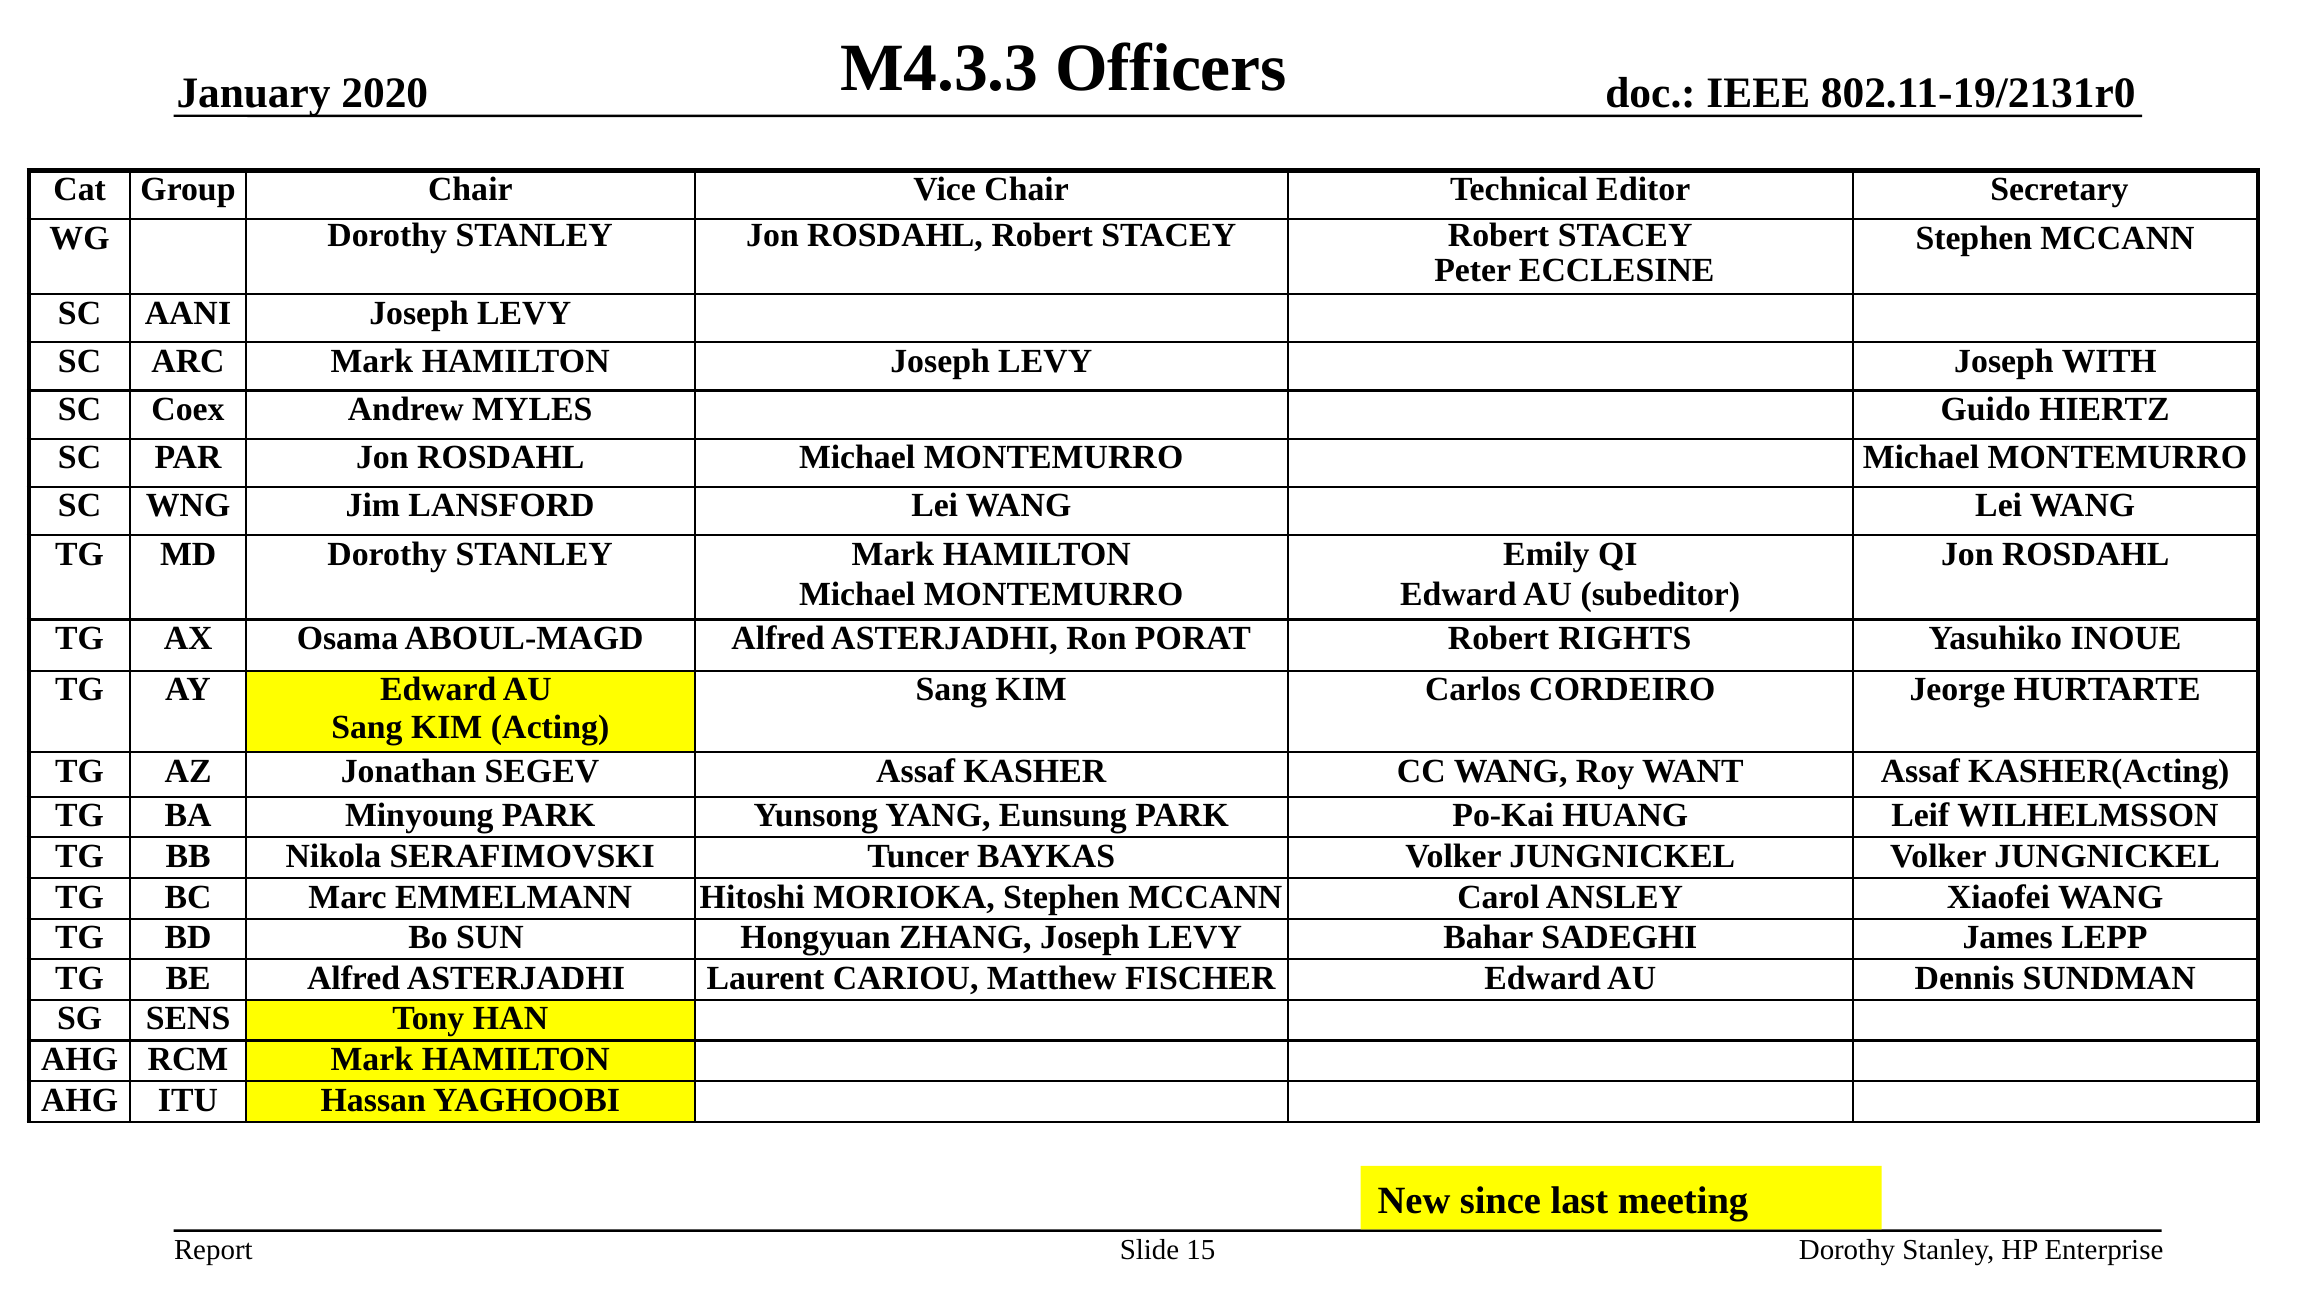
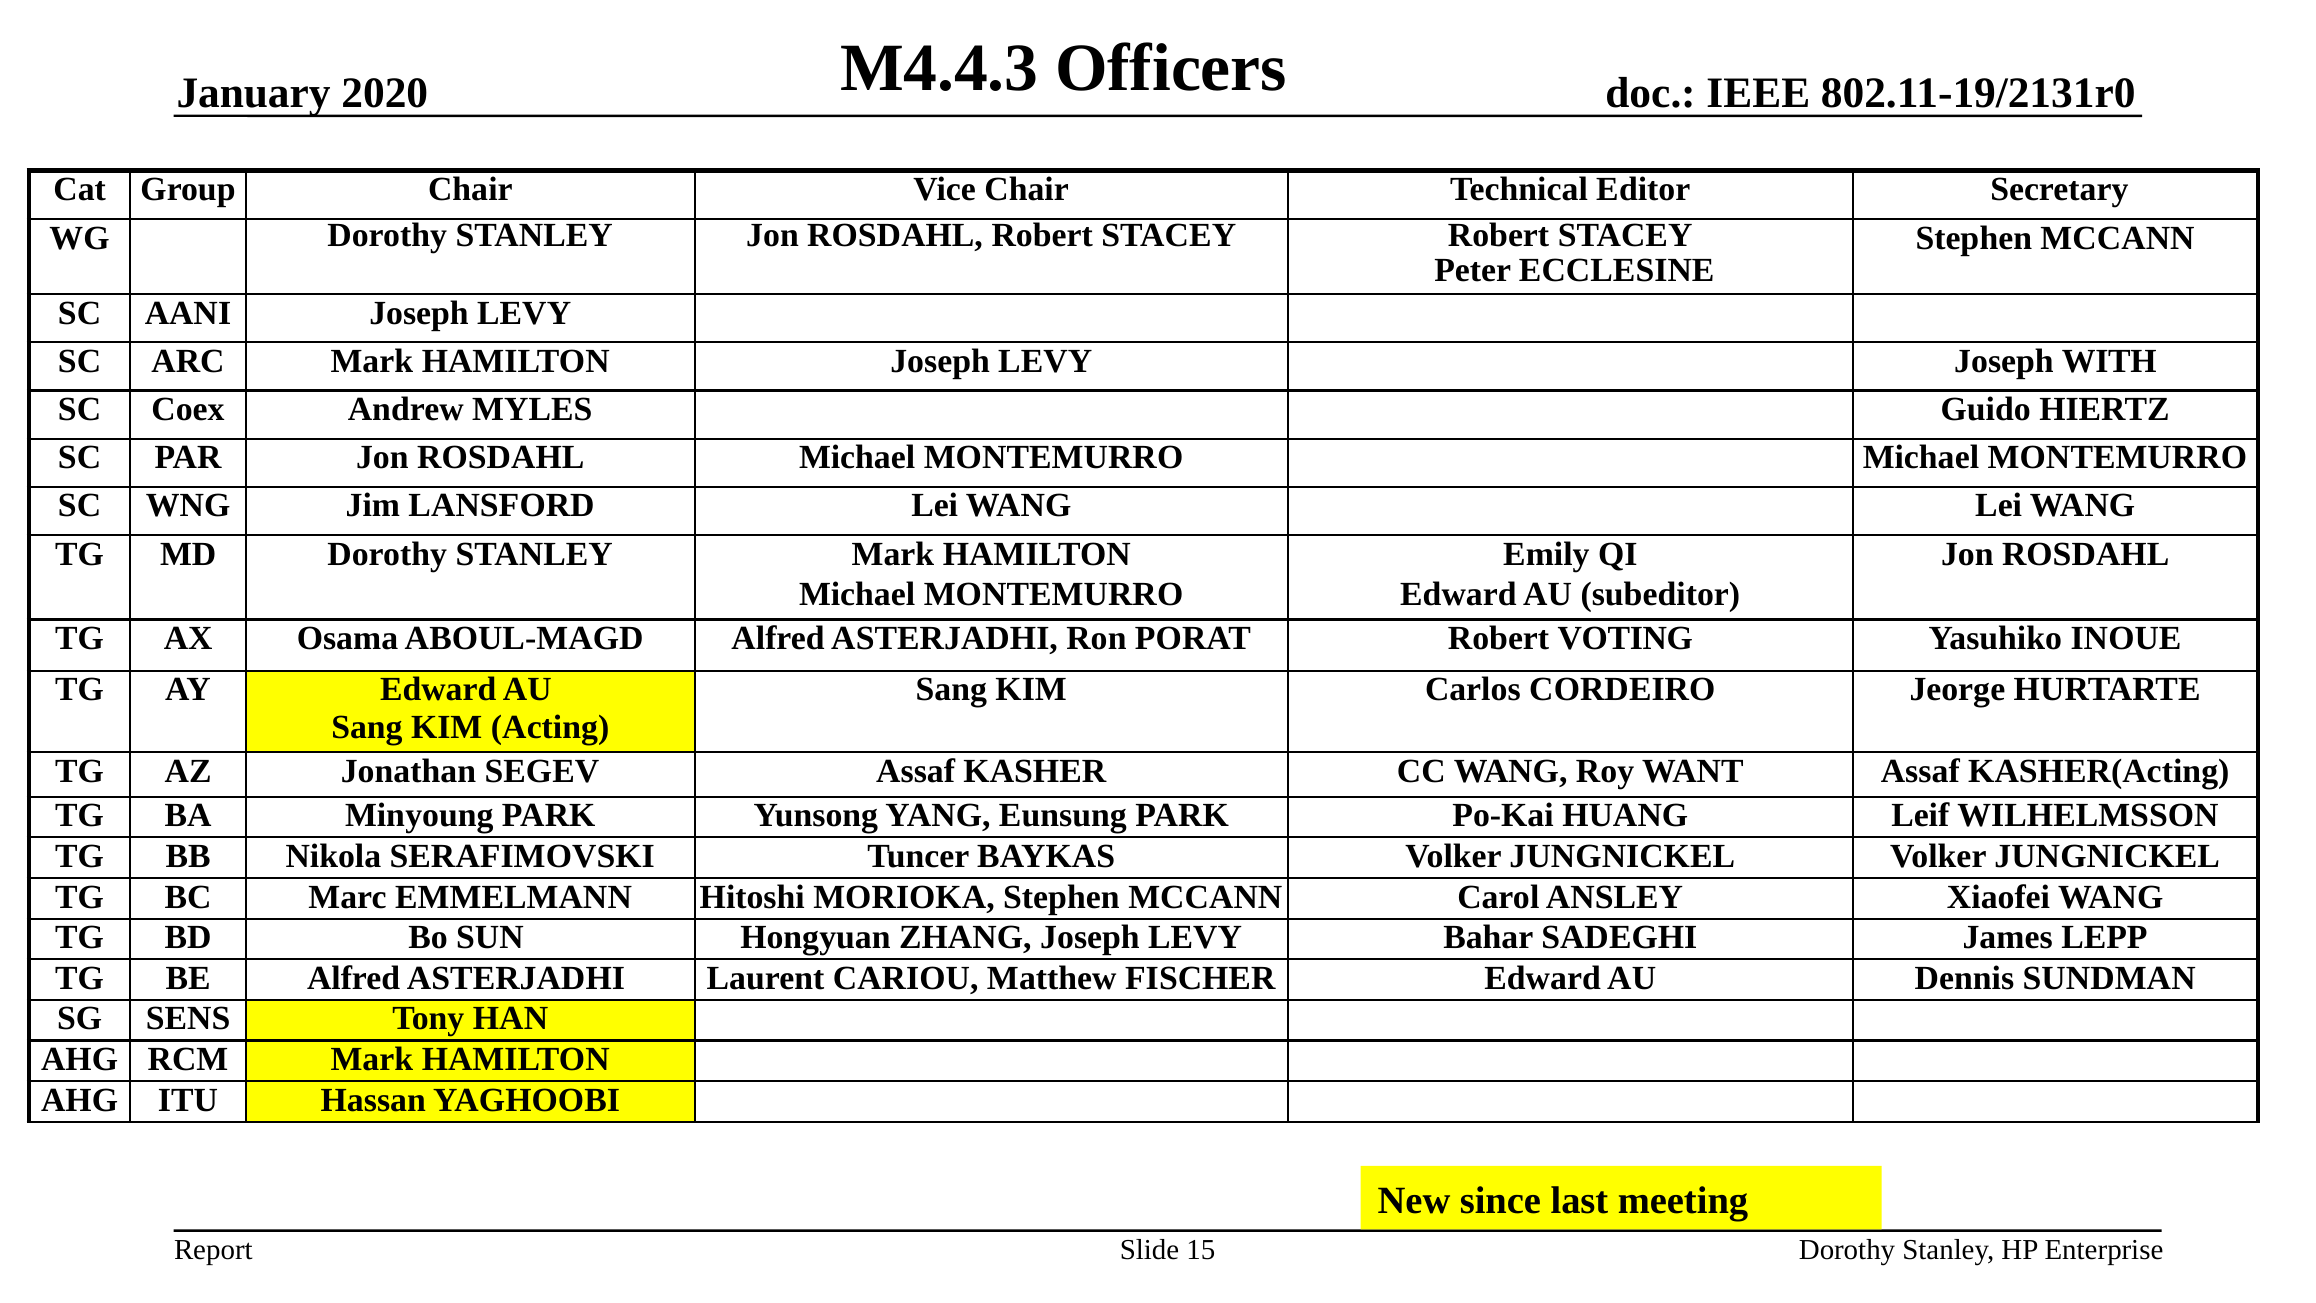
M4.3.3: M4.3.3 -> M4.4.3
RIGHTS: RIGHTS -> VOTING
